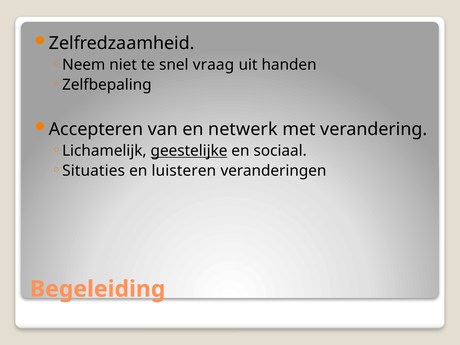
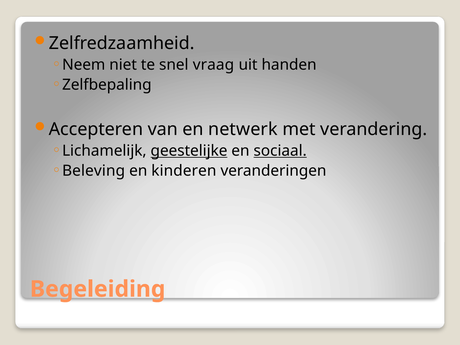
sociaal underline: none -> present
Situaties: Situaties -> Beleving
luisteren: luisteren -> kinderen
